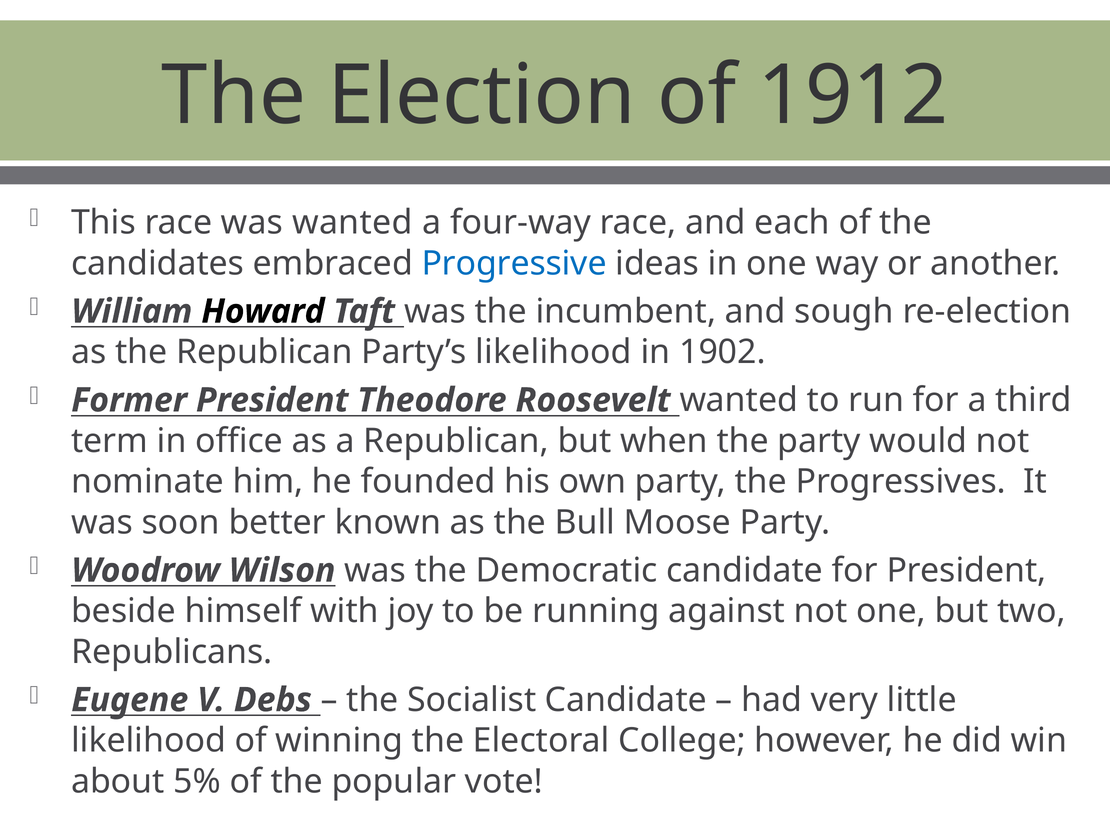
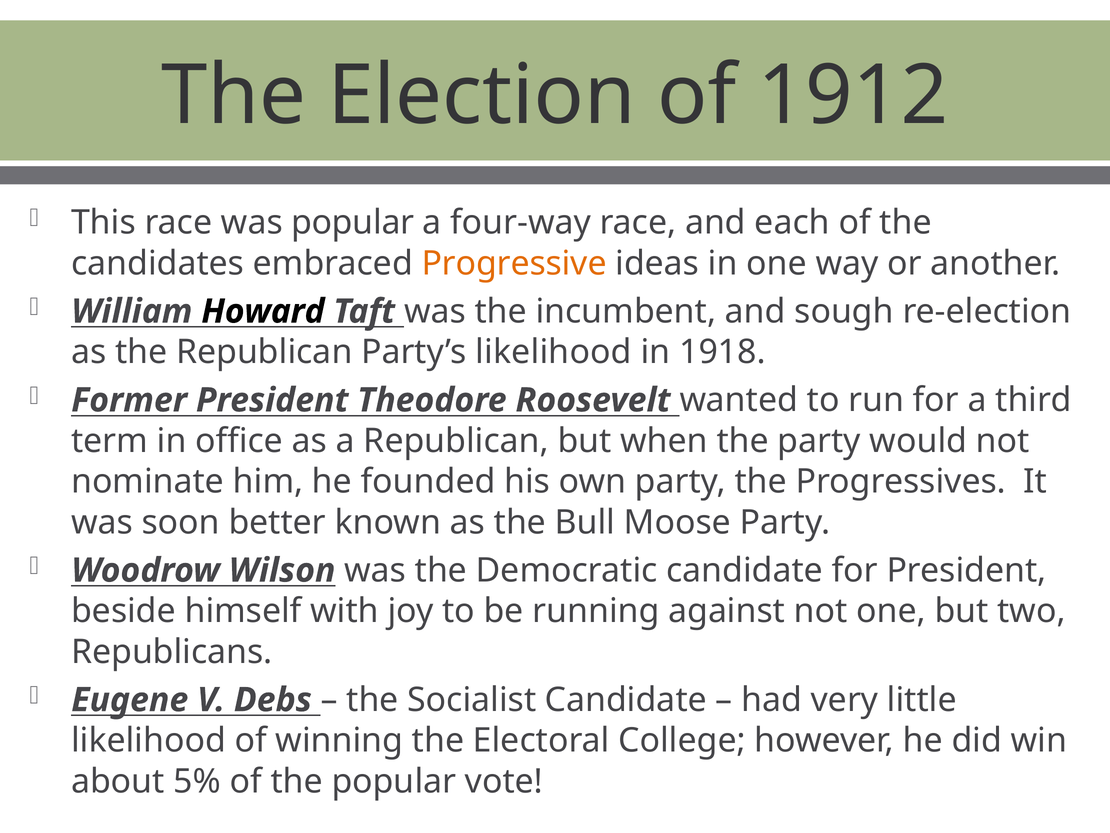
was wanted: wanted -> popular
Progressive colour: blue -> orange
1902: 1902 -> 1918
